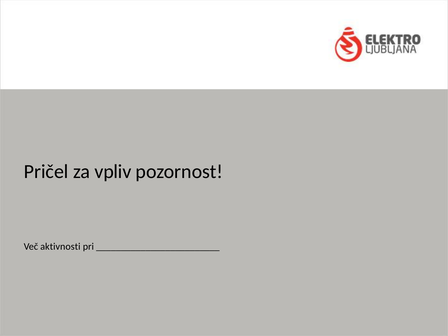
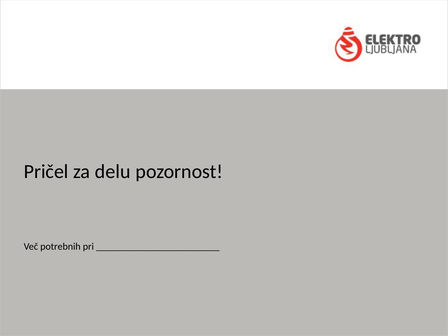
vpliv: vpliv -> delu
aktivnosti: aktivnosti -> potrebnih
